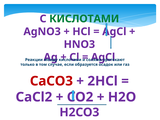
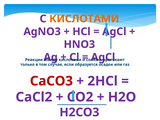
КИСЛОТАМИ at (84, 19) colour: green -> orange
